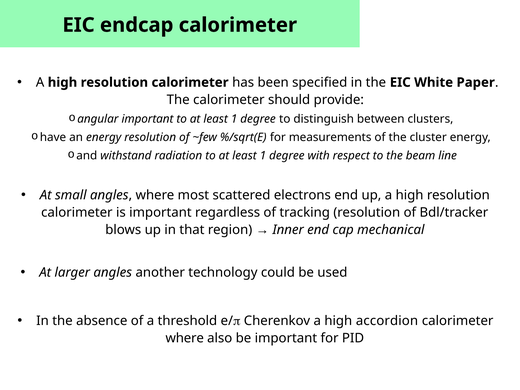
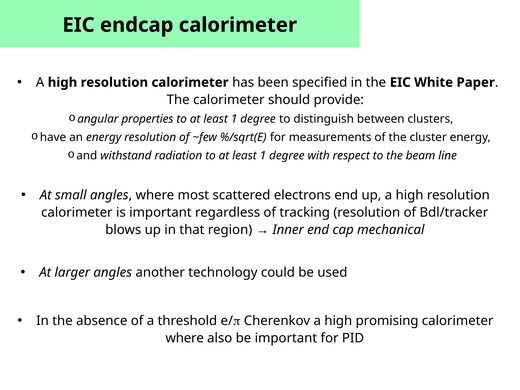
angular important: important -> properties
accordion: accordion -> promising
